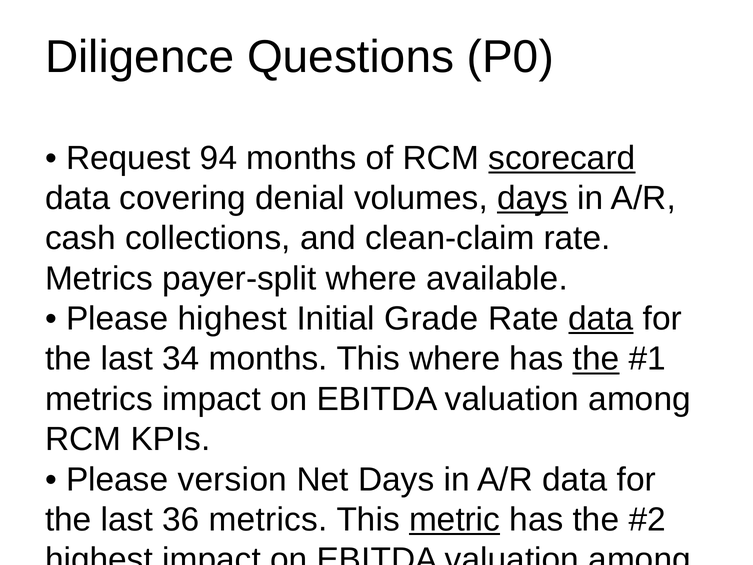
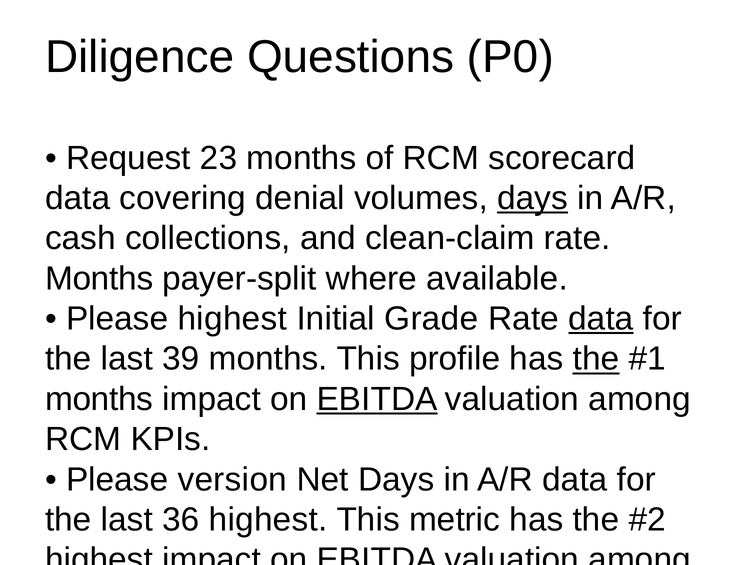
94: 94 -> 23
scorecard underline: present -> none
Metrics at (99, 278): Metrics -> Months
34: 34 -> 39
This where: where -> profile
metrics at (99, 399): metrics -> months
EBITDA at (377, 399) underline: none -> present
36 metrics: metrics -> highest
metric at (455, 519) underline: present -> none
